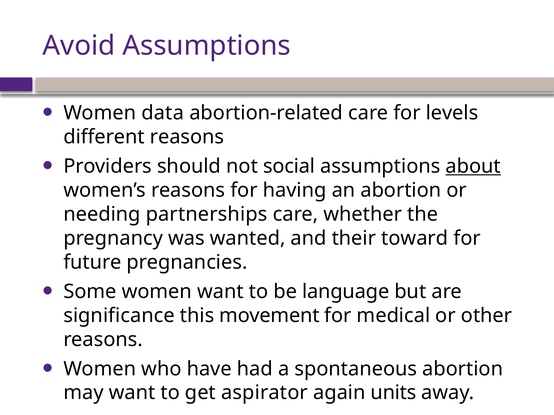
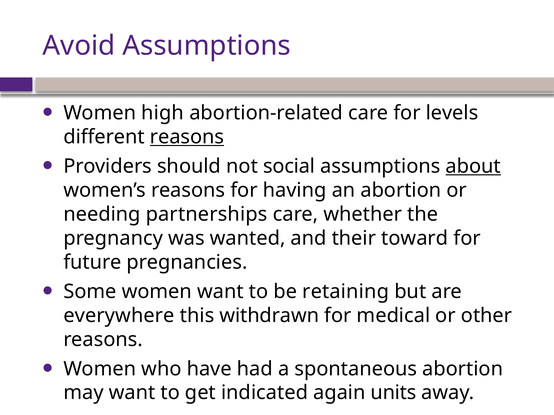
data: data -> high
reasons at (187, 137) underline: none -> present
language: language -> retaining
significance: significance -> everywhere
movement: movement -> withdrawn
aspirator: aspirator -> indicated
